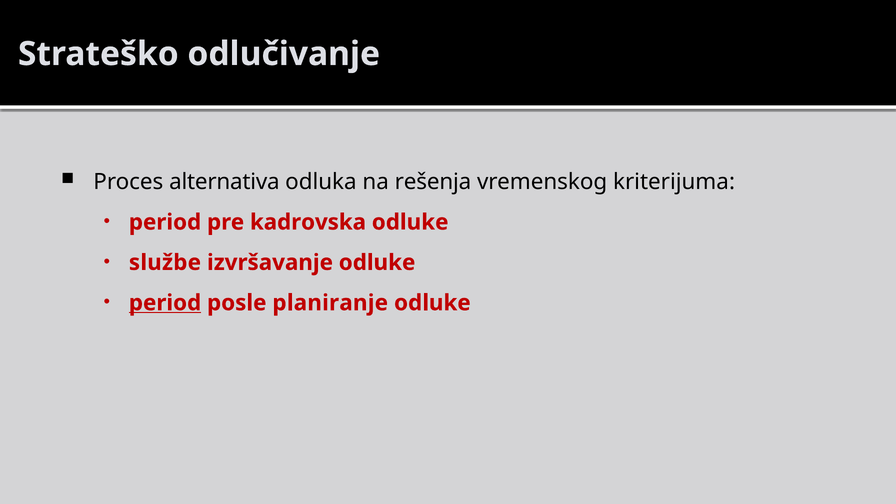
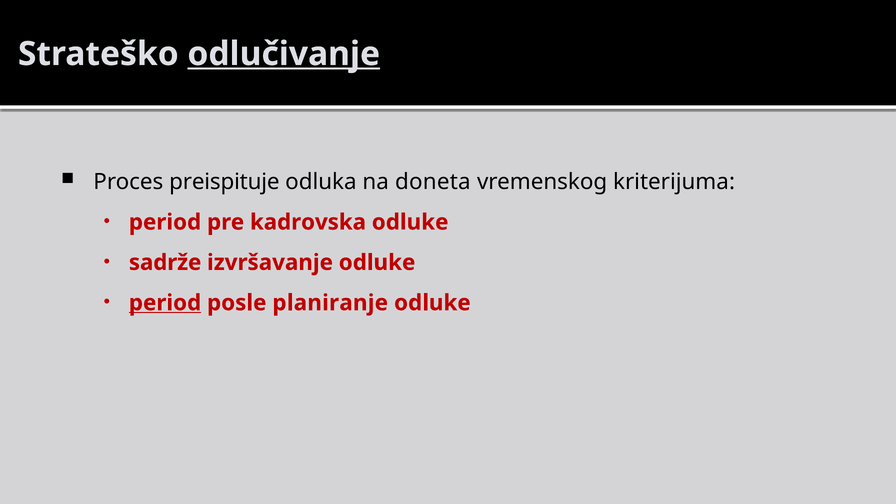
odlučivanje underline: none -> present
alternativa: alternativa -> preispituje
rešenja: rešenja -> doneta
službe: službe -> sadrže
